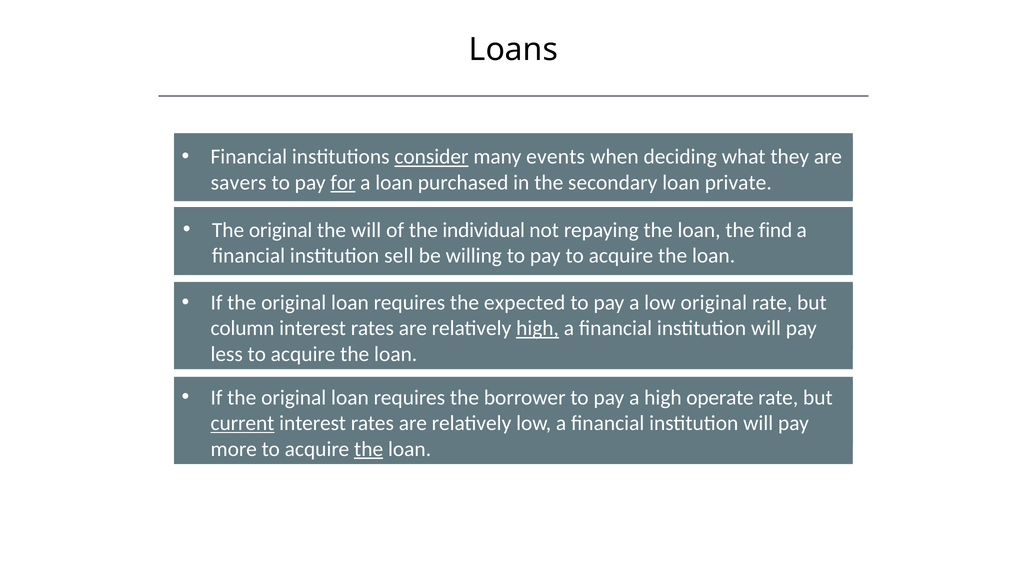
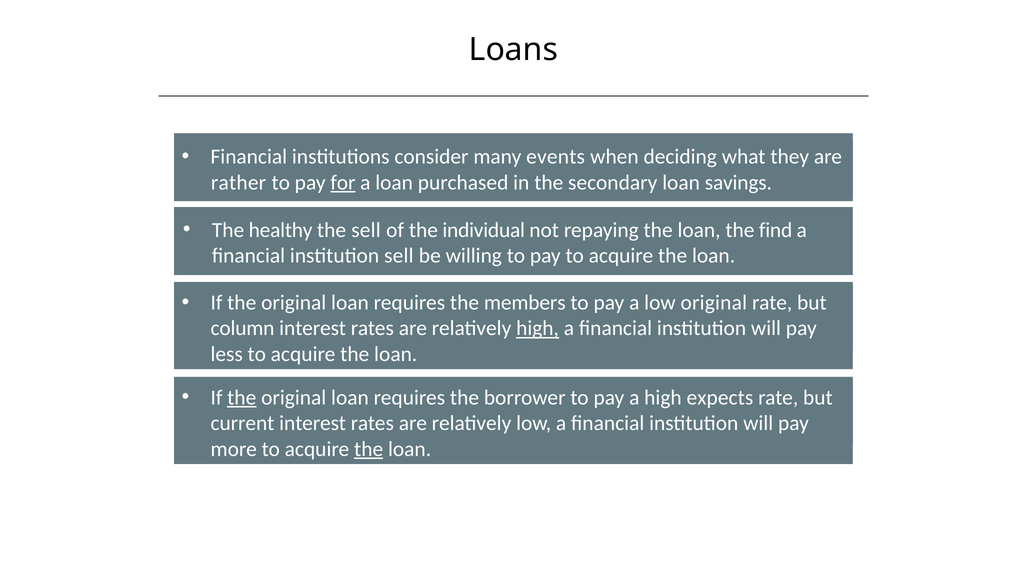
consider underline: present -> none
savers: savers -> rather
private: private -> savings
original at (281, 230): original -> healthy
the will: will -> sell
expected: expected -> members
the at (242, 397) underline: none -> present
operate: operate -> expects
current underline: present -> none
